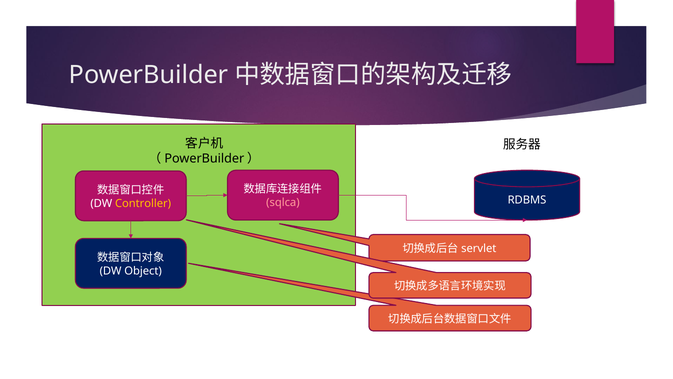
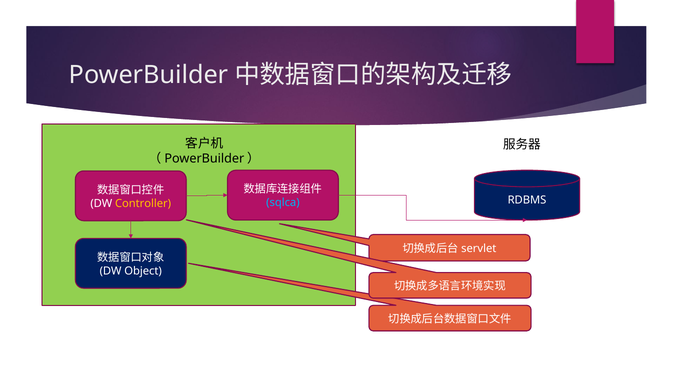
sqlca colour: pink -> light blue
